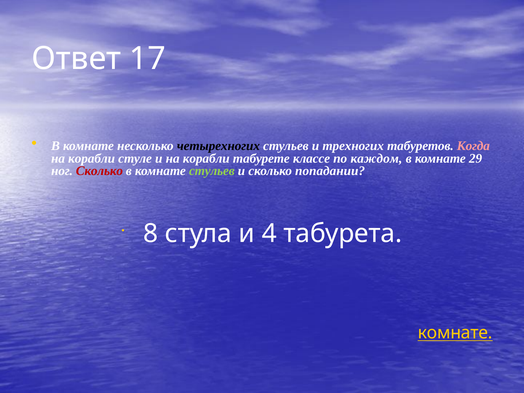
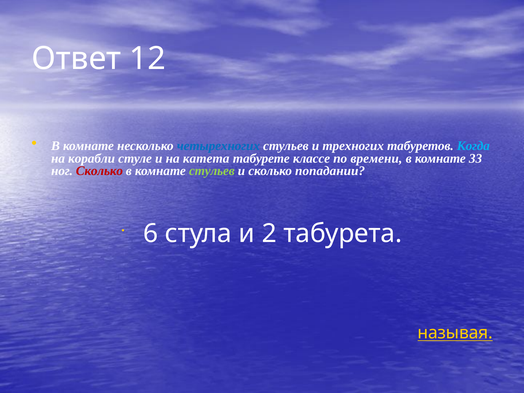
17: 17 -> 12
четырехногих colour: black -> blue
Когда colour: pink -> light blue
и на корабли: корабли -> катета
каждом: каждом -> времени
29: 29 -> 33
8: 8 -> 6
4: 4 -> 2
комнате at (455, 333): комнате -> называя
